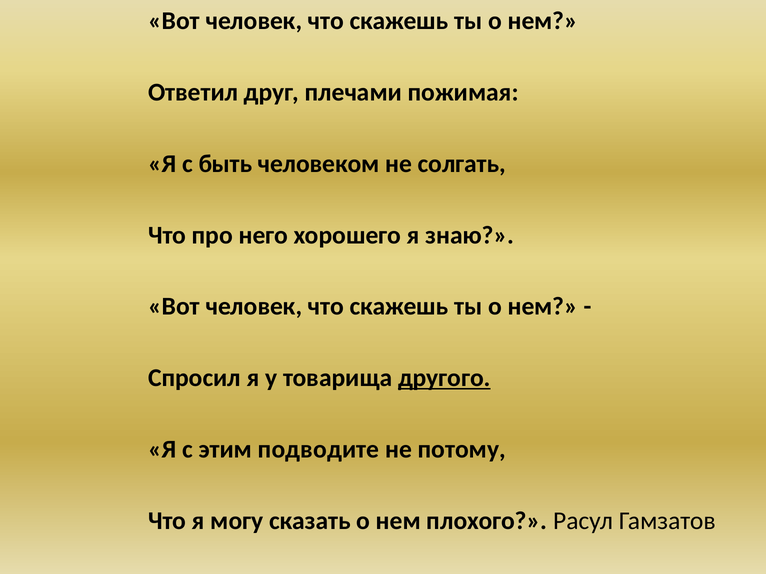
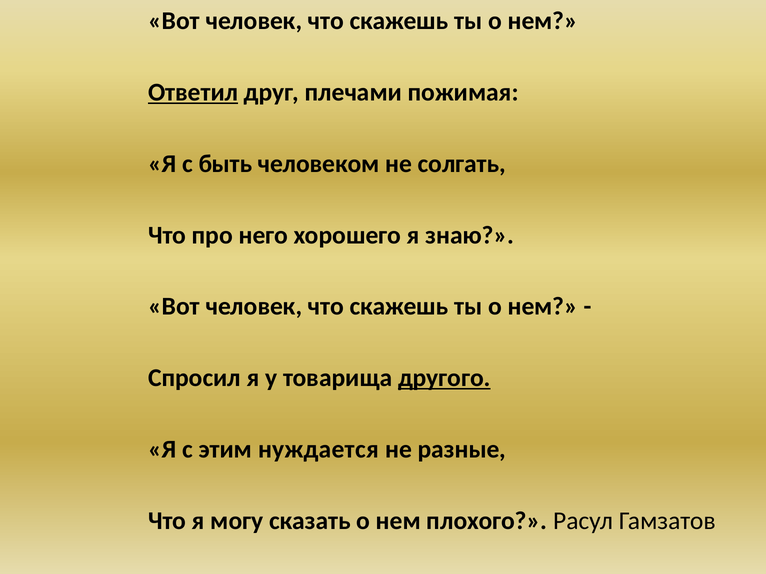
Ответил underline: none -> present
подводите: подводите -> нуждается
потому: потому -> разные
